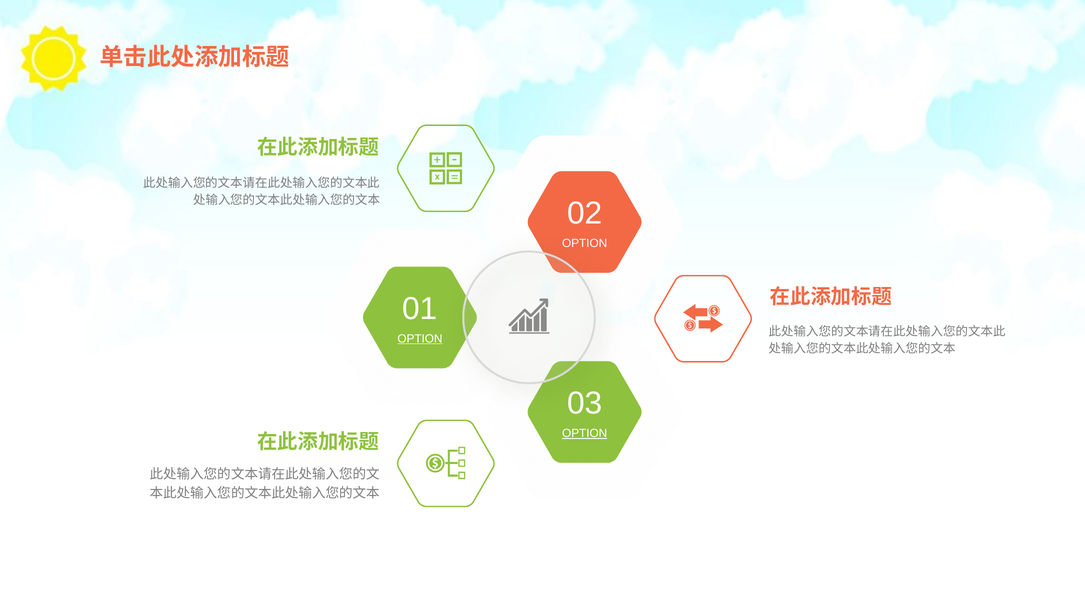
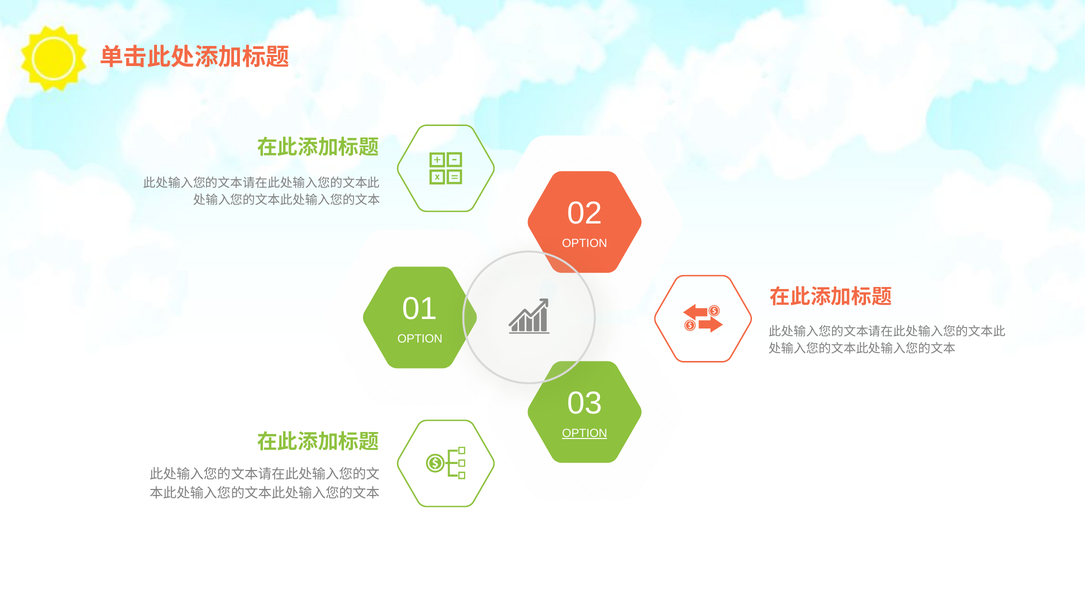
OPTION at (420, 338) underline: present -> none
